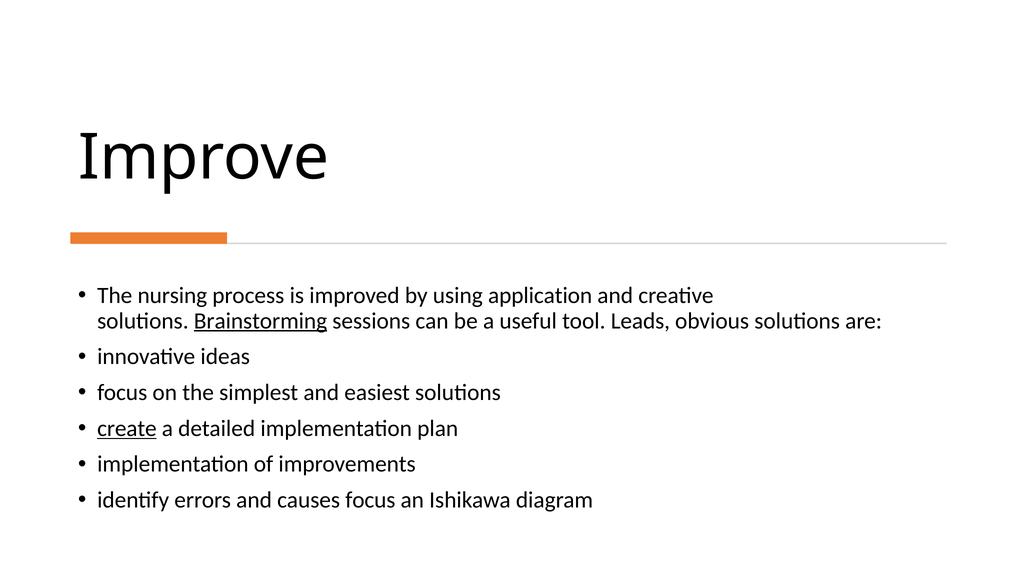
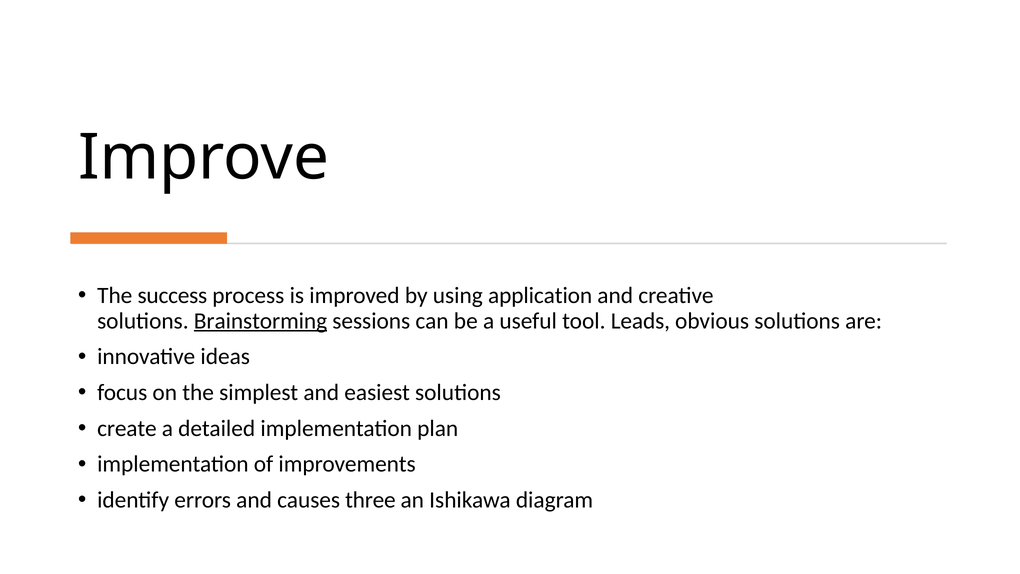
nursing: nursing -> success
create underline: present -> none
causes focus: focus -> three
